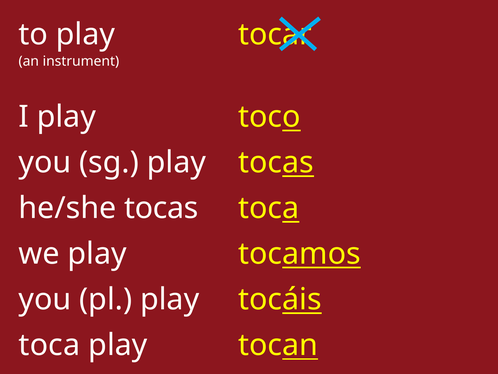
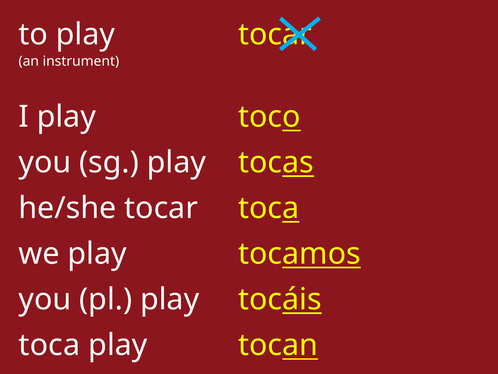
he/she tocas: tocas -> tocar
